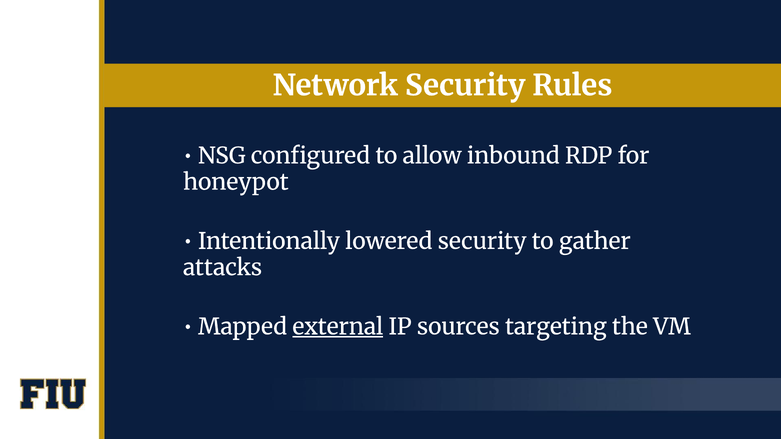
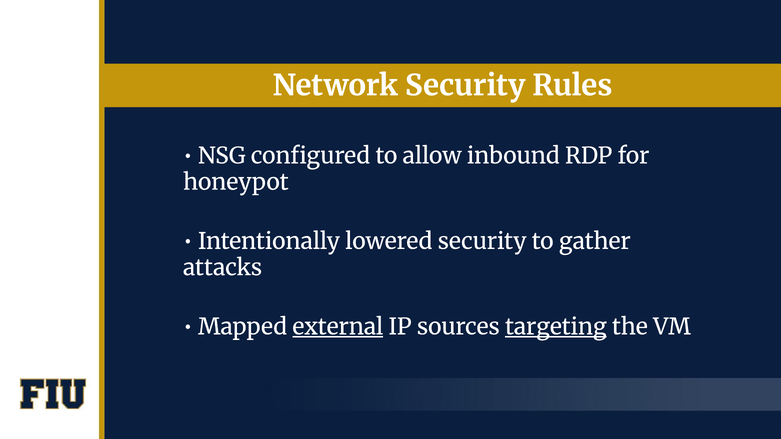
targeting underline: none -> present
